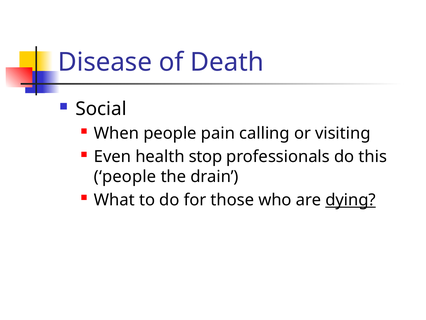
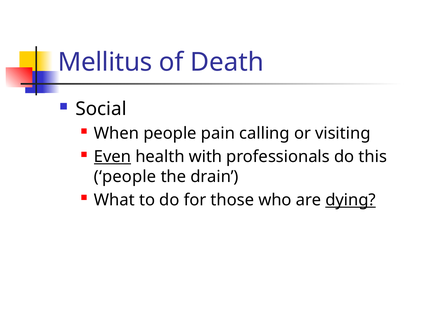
Disease: Disease -> Mellitus
Even underline: none -> present
stop: stop -> with
